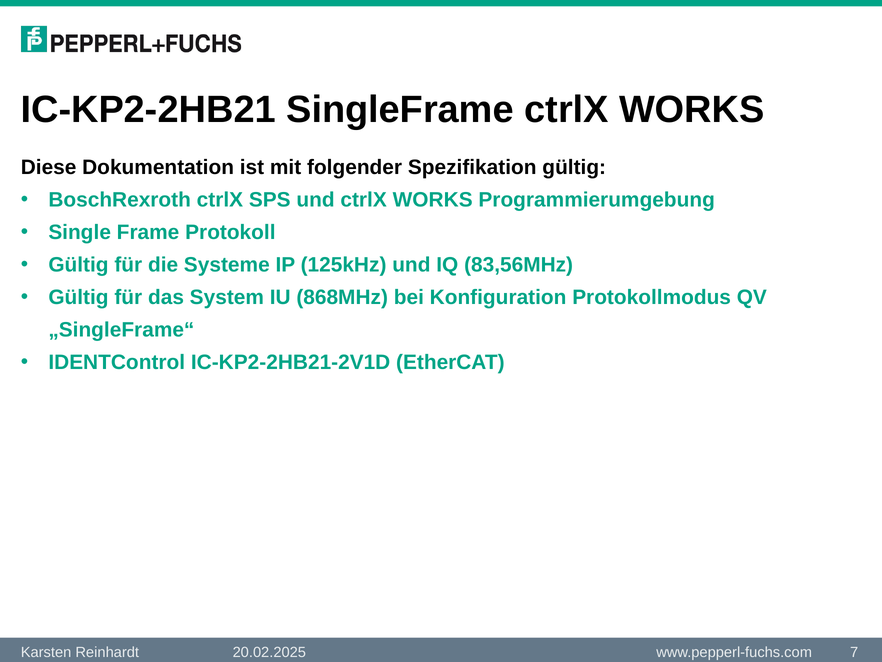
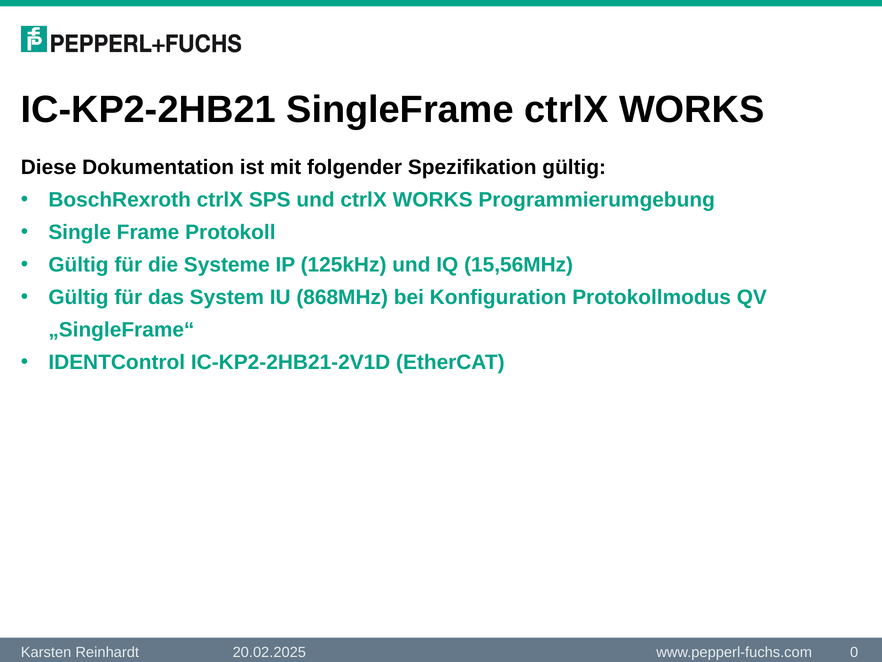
83,56MHz: 83,56MHz -> 15,56MHz
7: 7 -> 0
